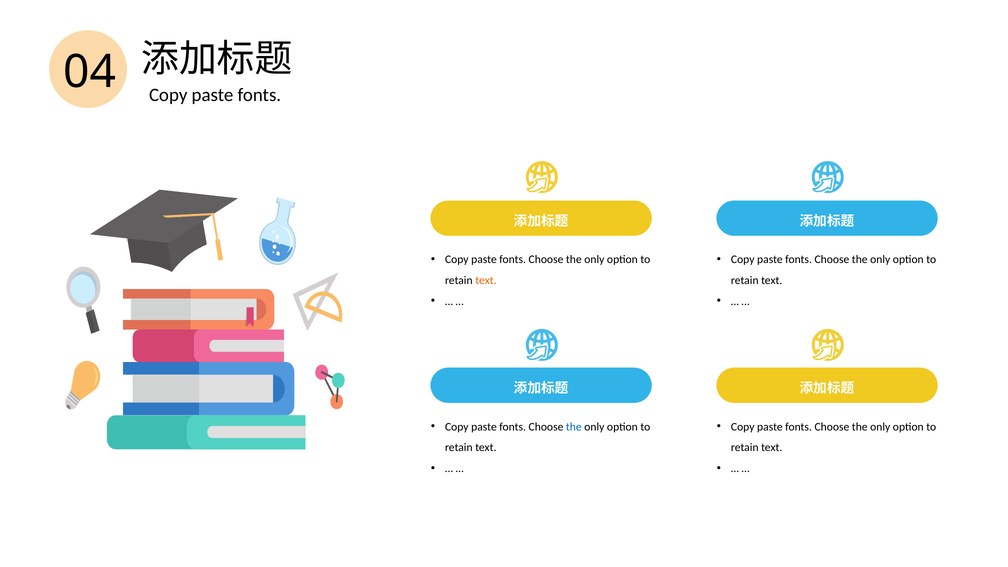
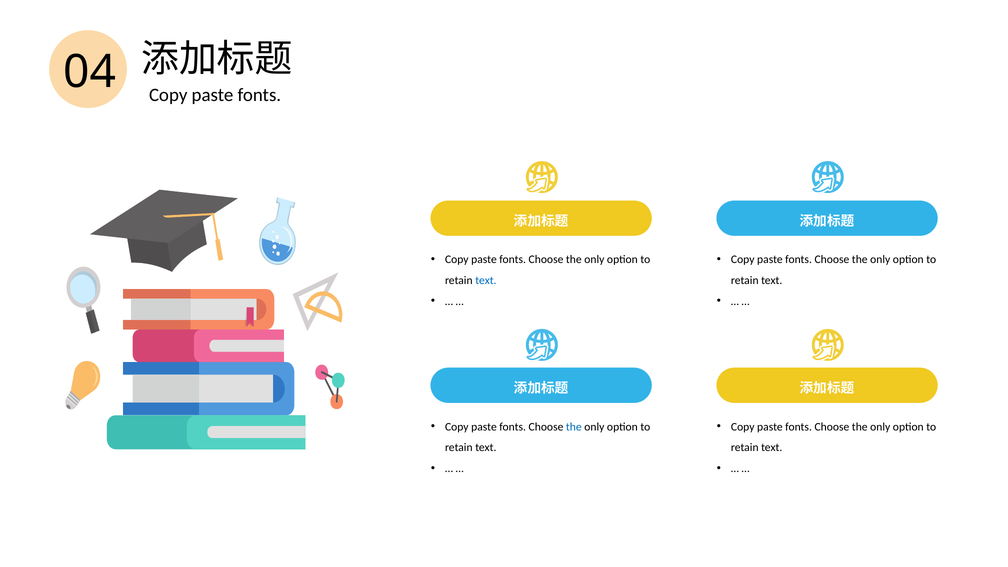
text at (486, 281) colour: orange -> blue
